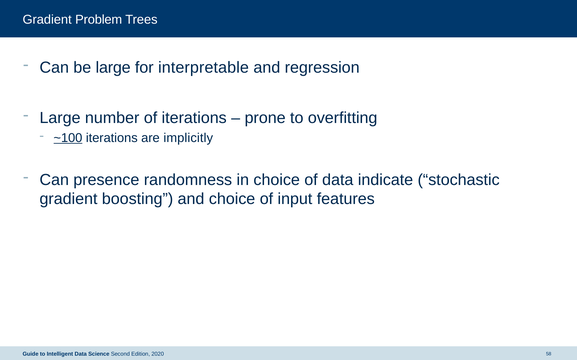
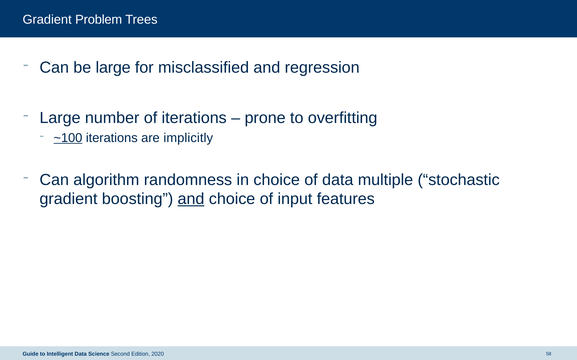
interpretable: interpretable -> misclassified
presence: presence -> algorithm
indicate: indicate -> multiple
and at (191, 199) underline: none -> present
